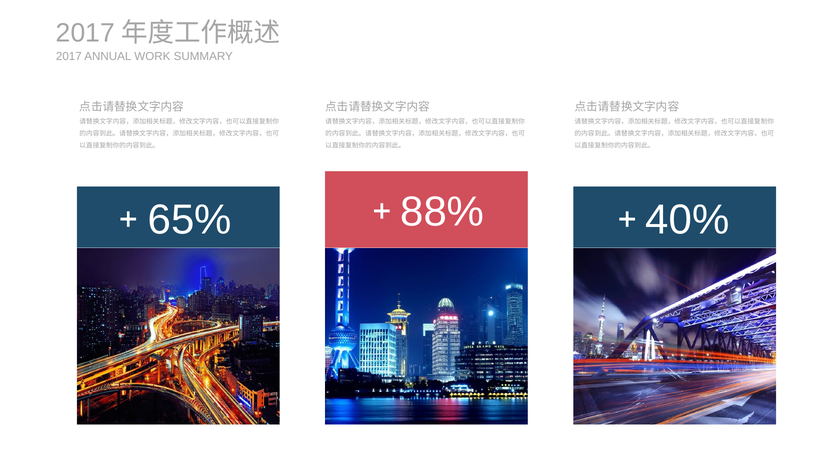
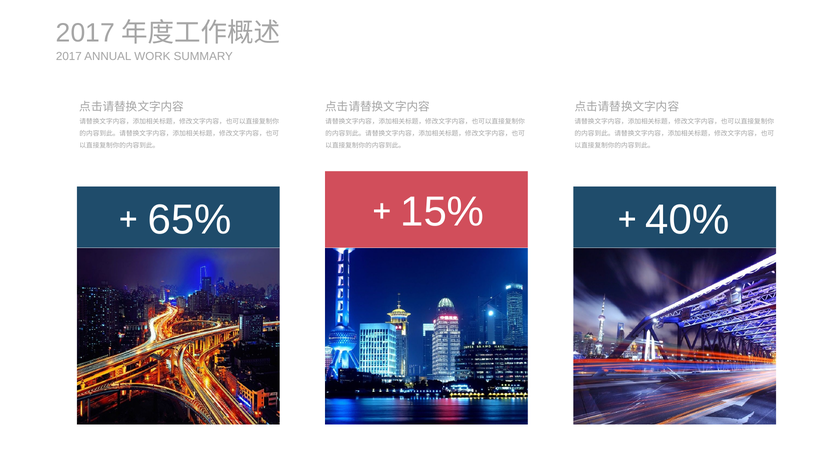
88%: 88% -> 15%
